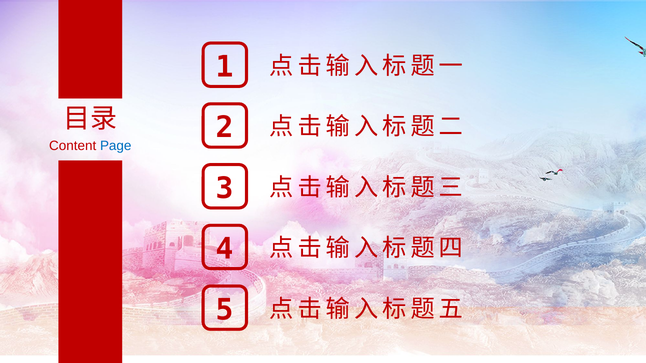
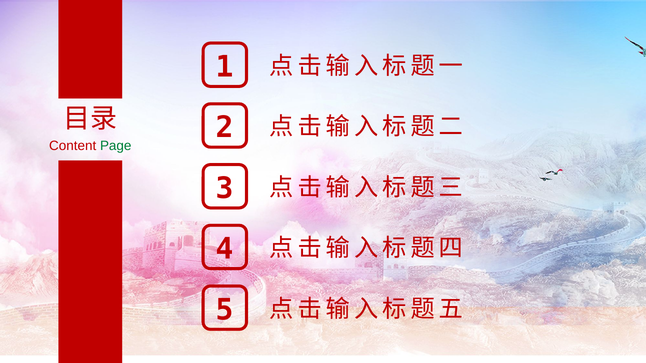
Page colour: blue -> green
